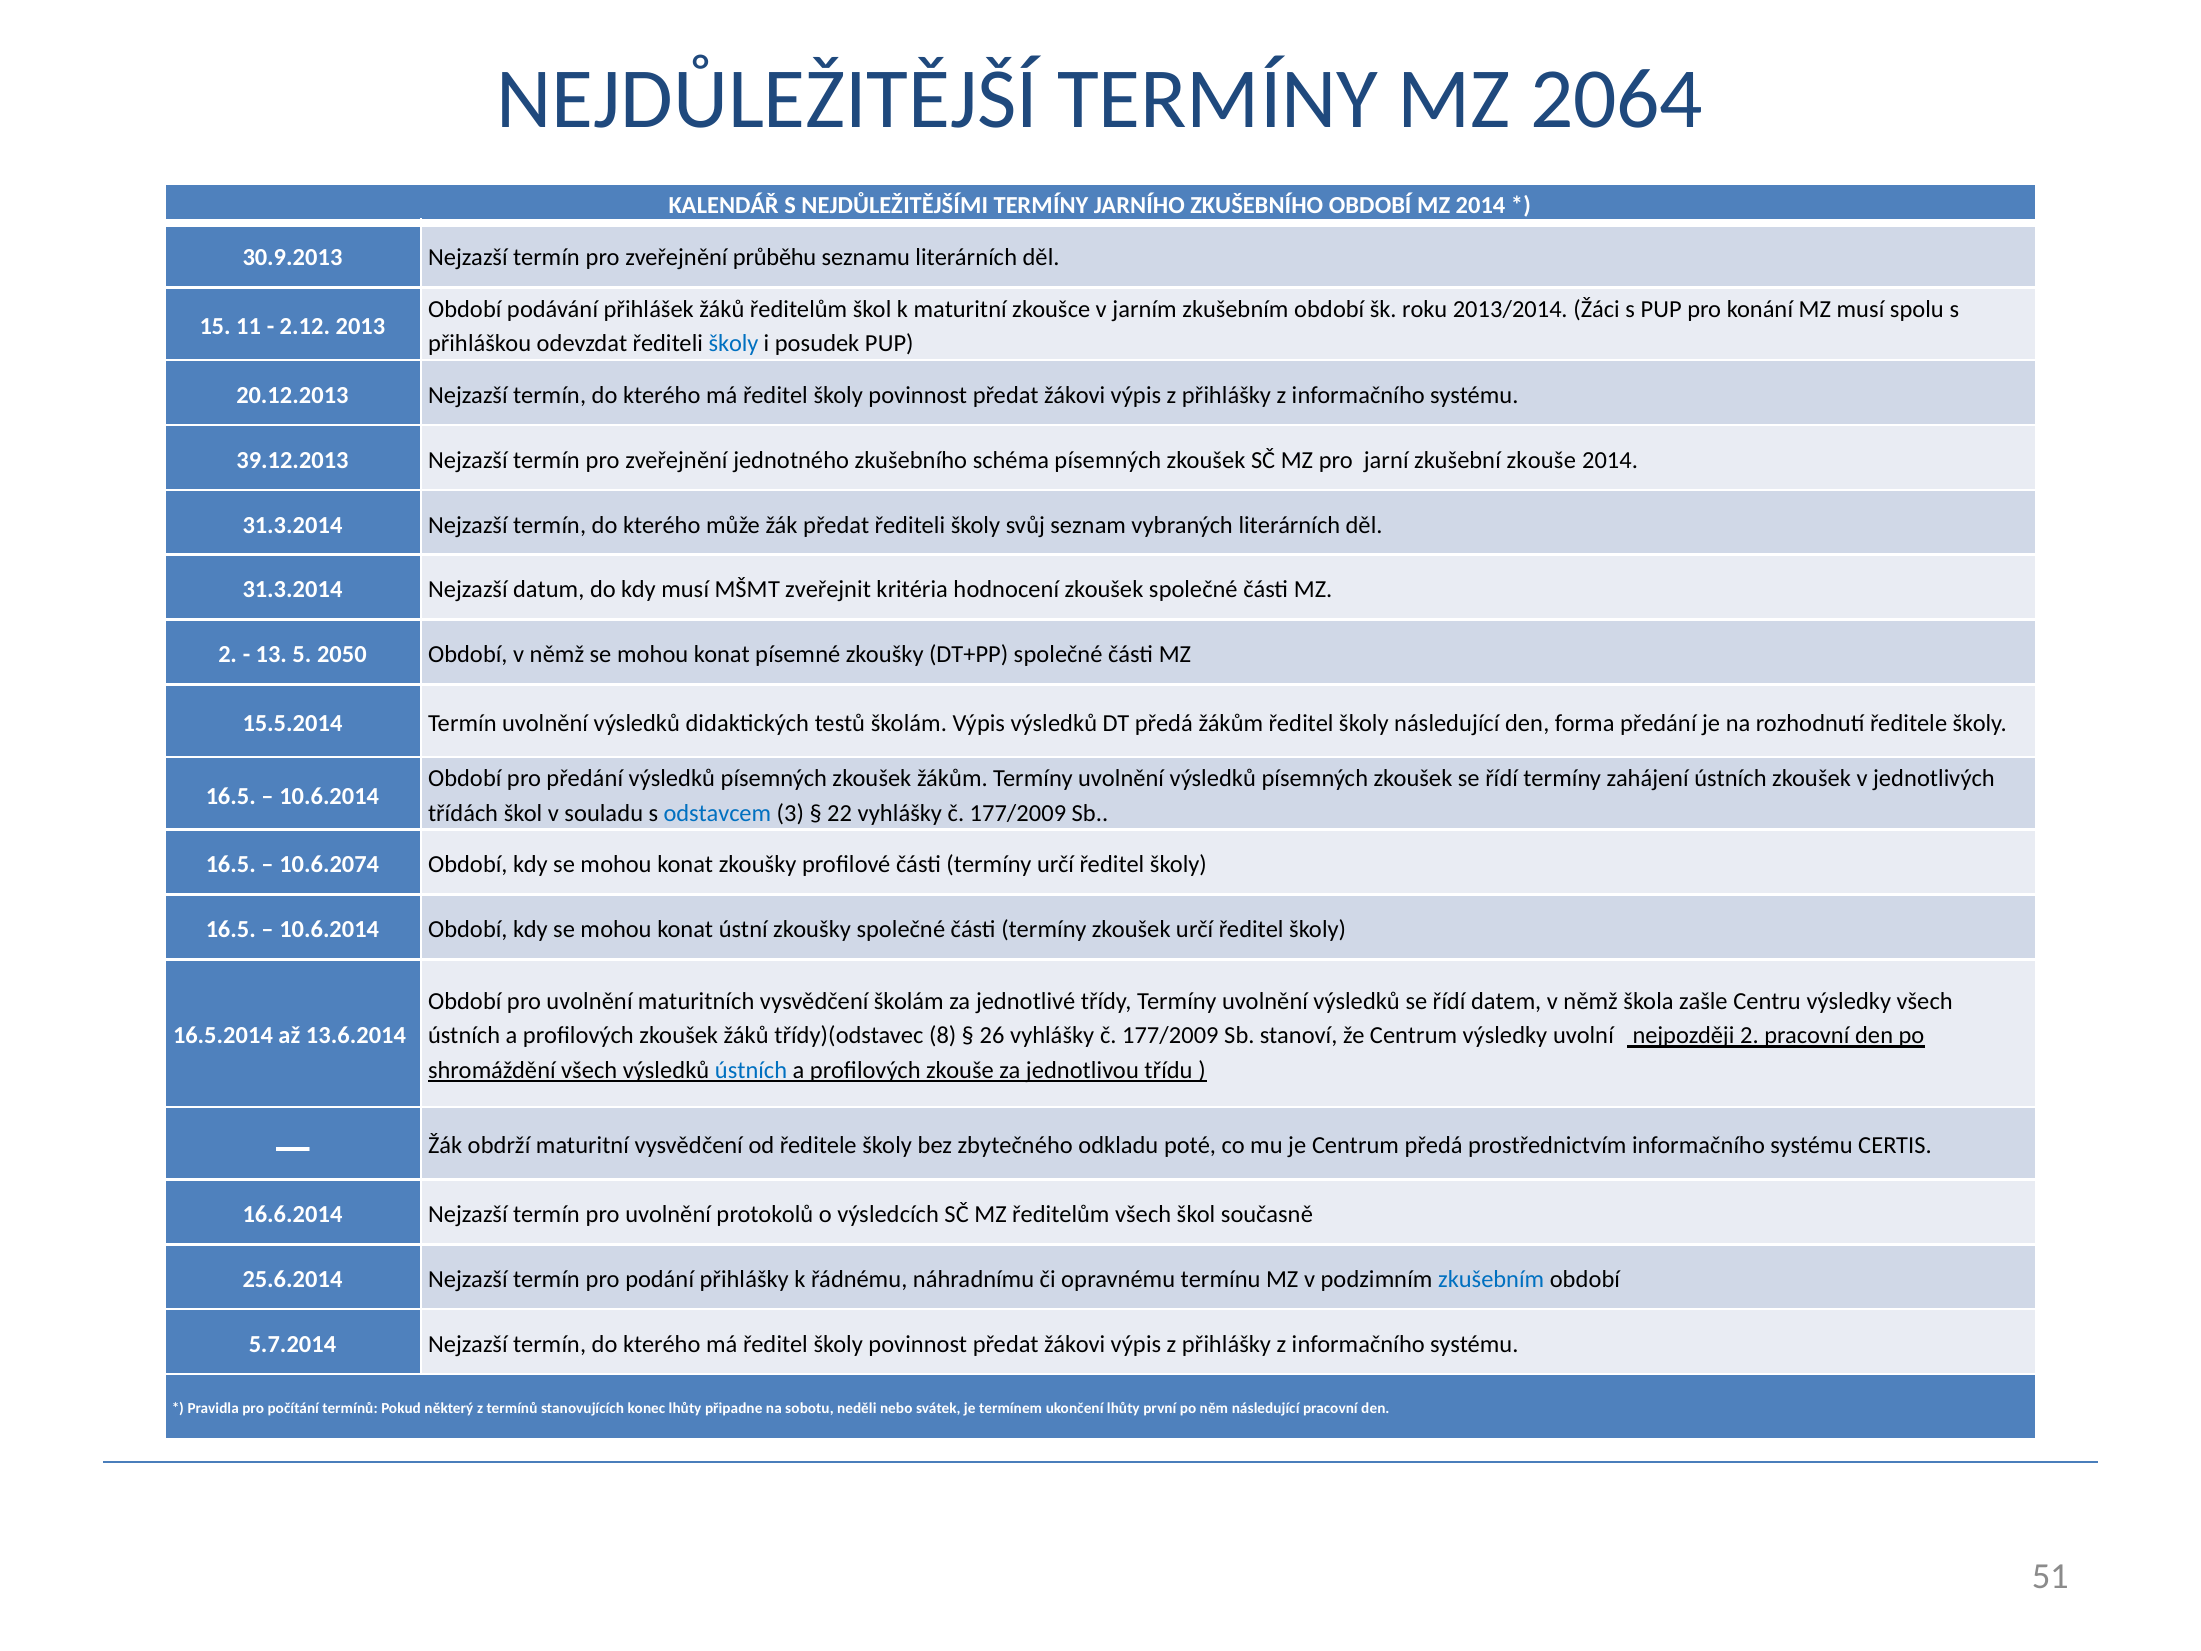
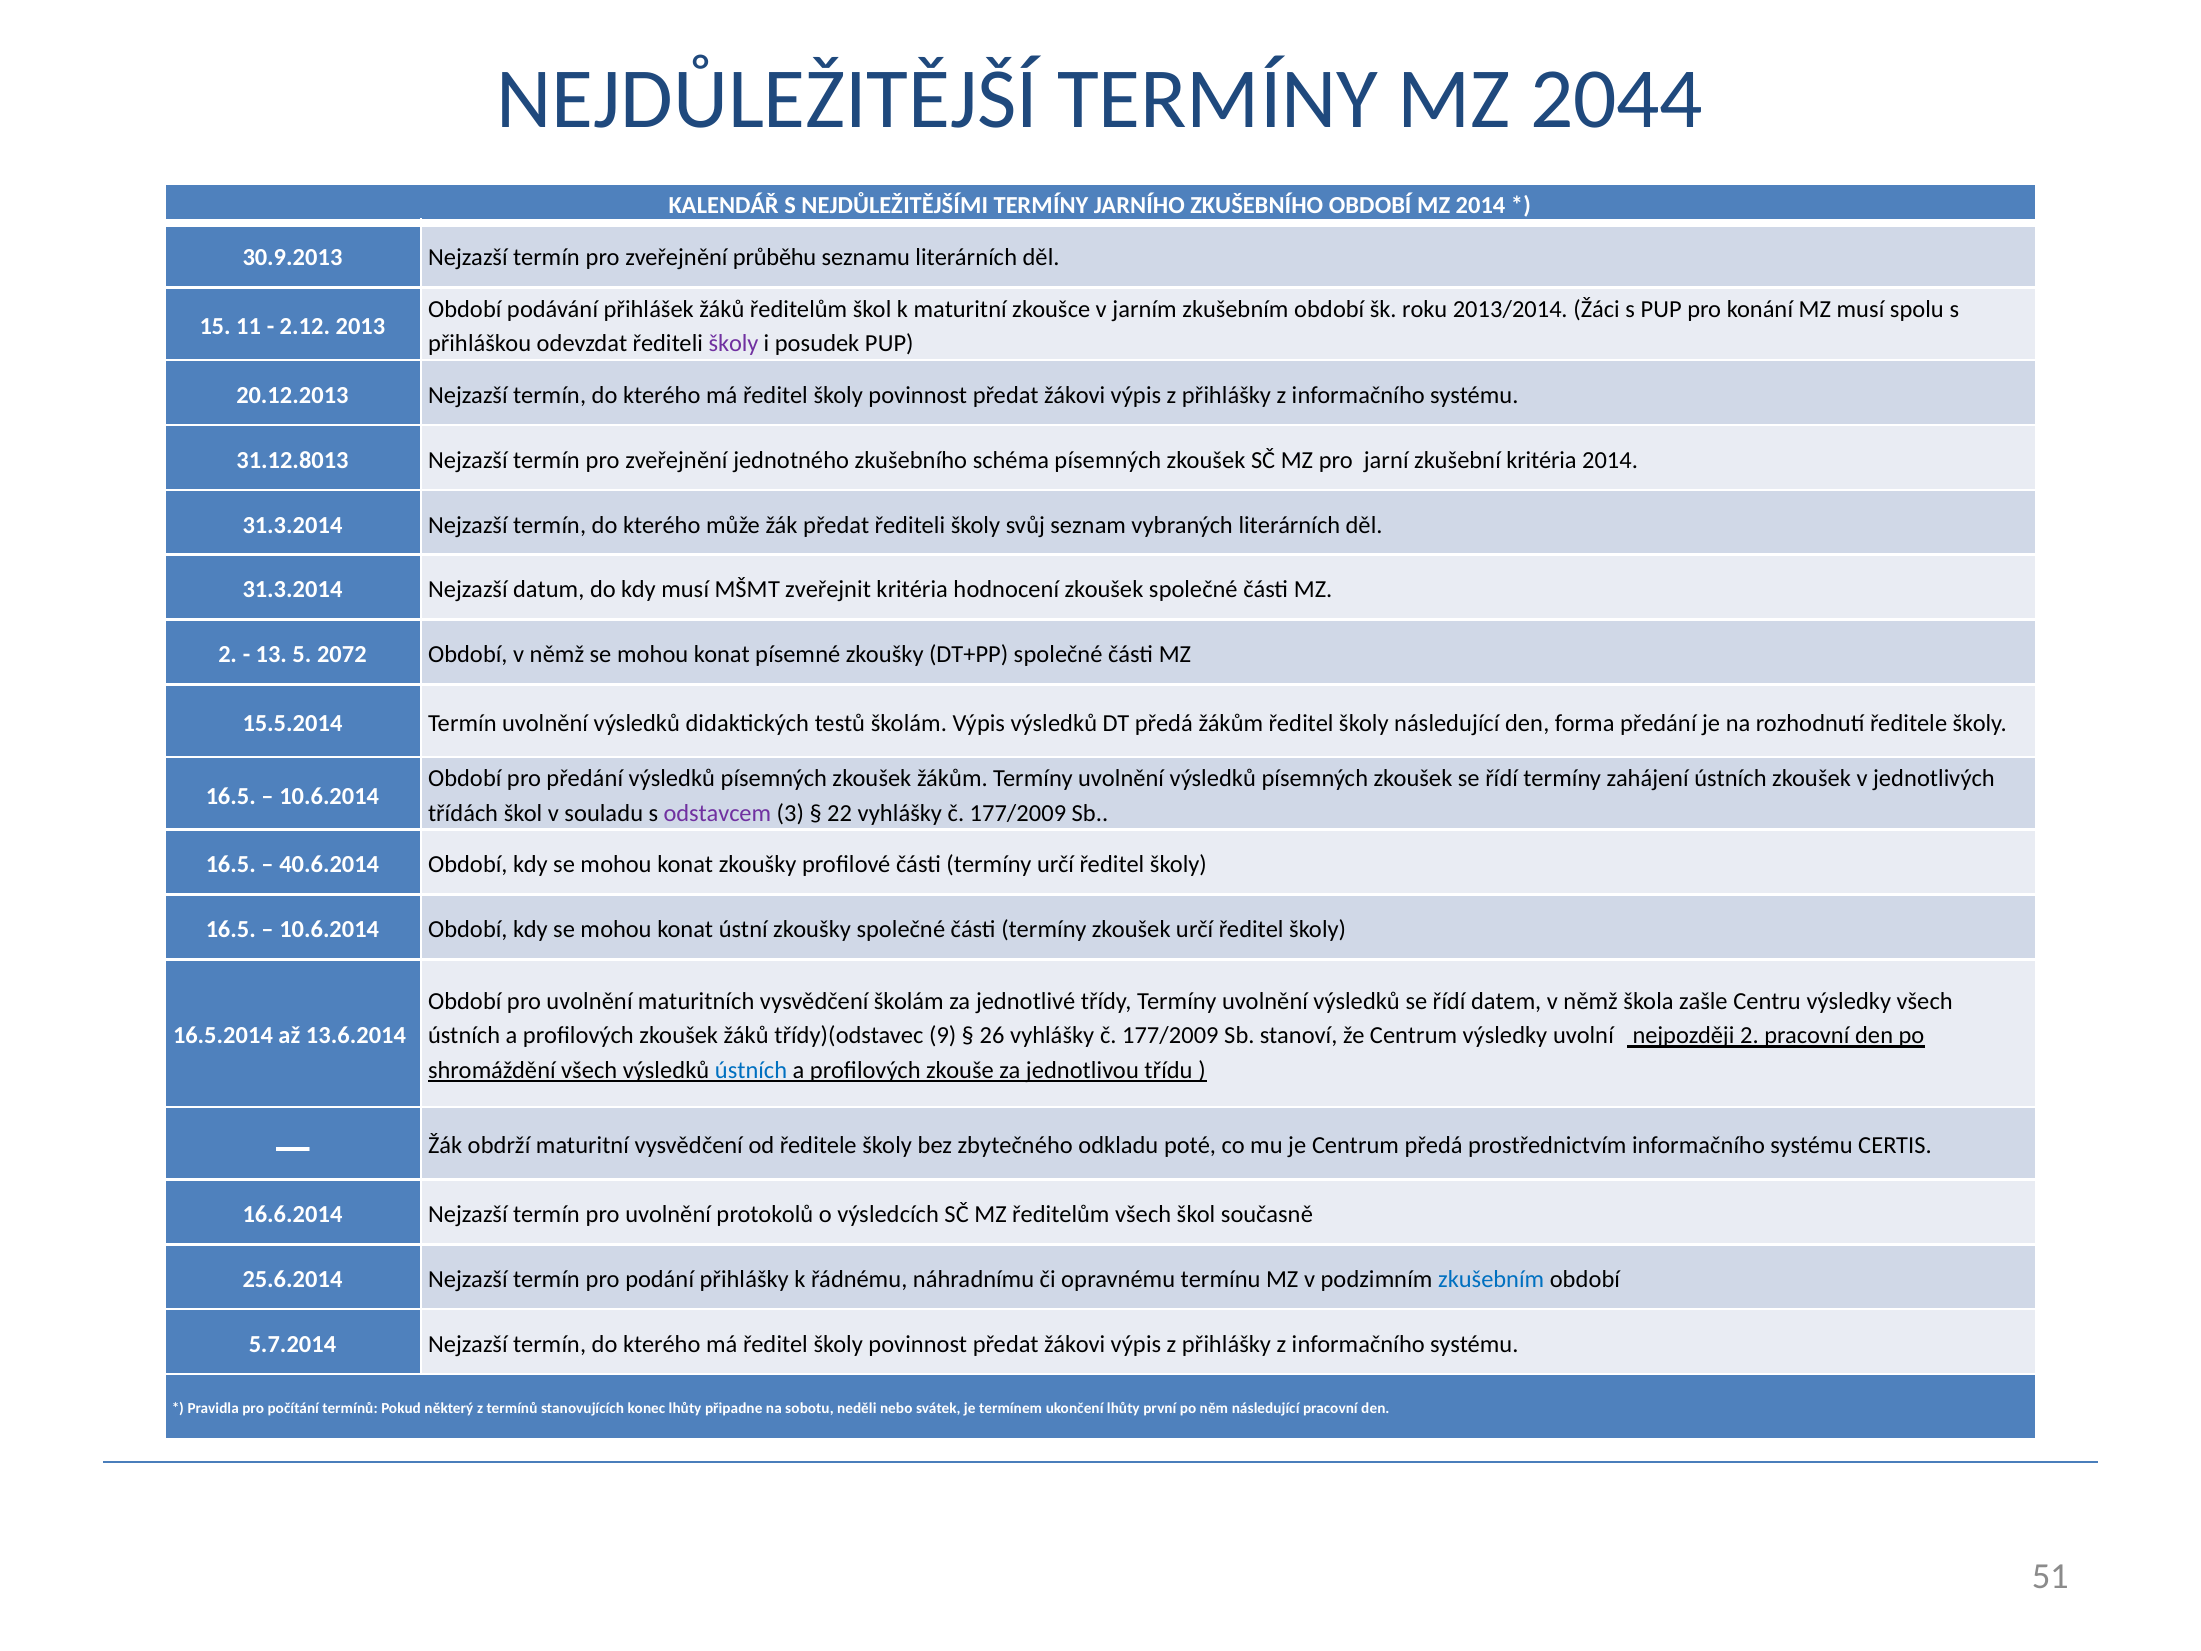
2064: 2064 -> 2044
školy at (734, 344) colour: blue -> purple
39.12.2013: 39.12.2013 -> 31.12.8013
zkušební zkouše: zkouše -> kritéria
2050: 2050 -> 2072
odstavcem colour: blue -> purple
10.6.2074: 10.6.2074 -> 40.6.2014
8: 8 -> 9
